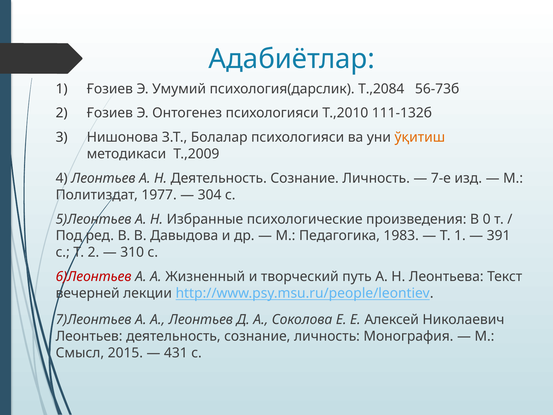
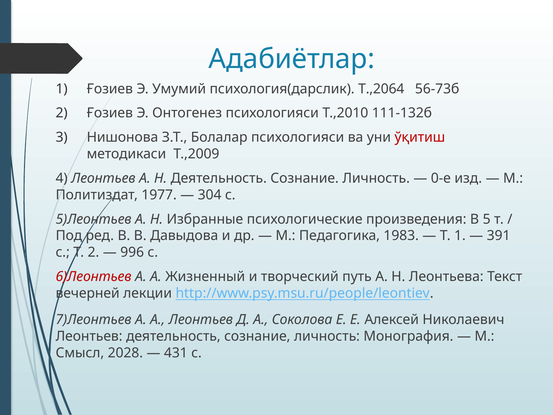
Т.,2084: Т.,2084 -> Т.,2064
ўқитиш colour: orange -> red
7-е: 7-е -> 0-е
0: 0 -> 5
310: 310 -> 996
2015: 2015 -> 2028
